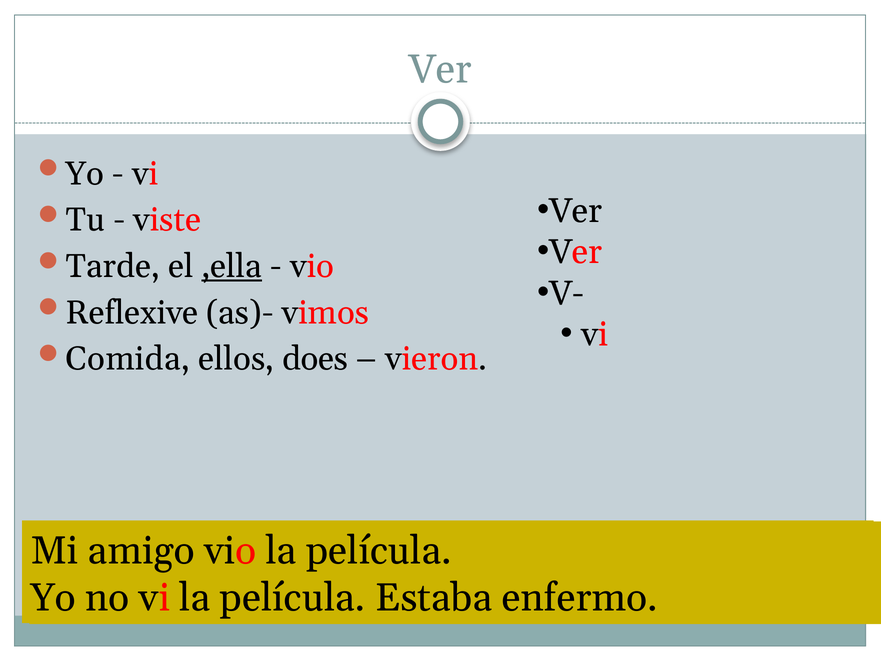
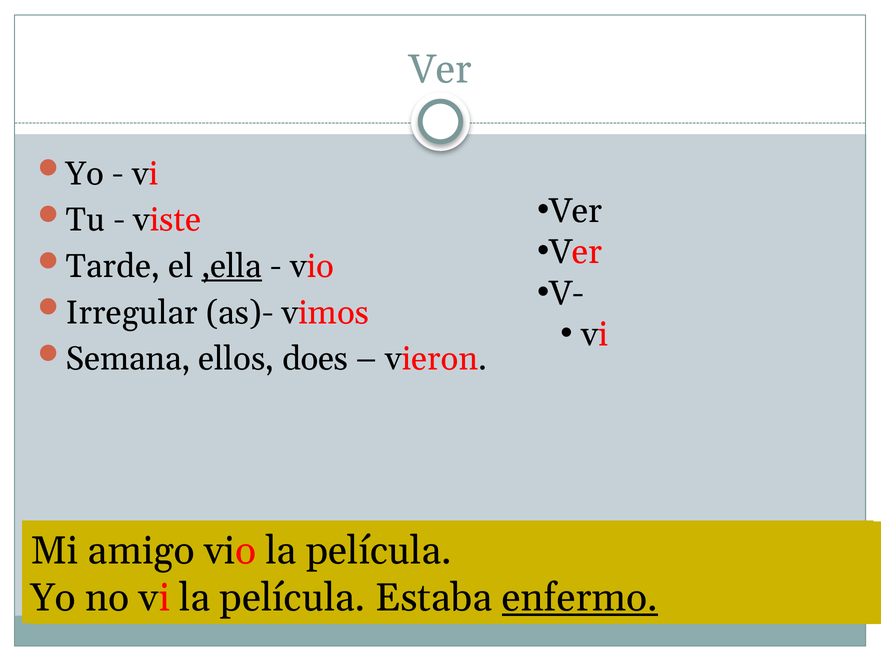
Reflexive: Reflexive -> Irregular
Comida: Comida -> Semana
enfermo underline: none -> present
